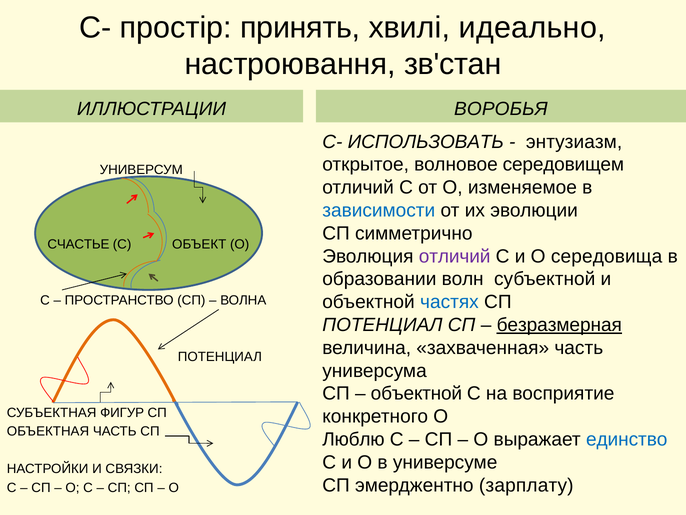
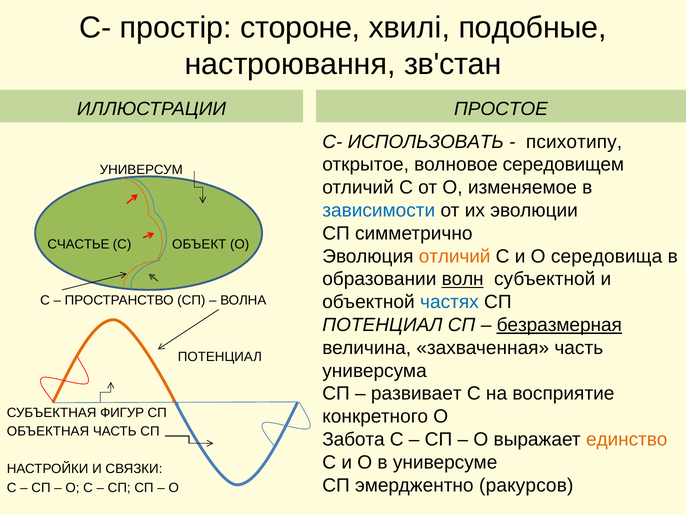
принять: принять -> стороне
идеально: идеально -> подобные
ВОРОБЬЯ: ВОРОБЬЯ -> ПРОСТОЕ
энтузиазм: энтузиазм -> психотипу
отличий at (455, 256) colour: purple -> orange
волн underline: none -> present
объектной at (416, 393): объектной -> развивает
Люблю: Люблю -> Забота
единство colour: blue -> orange
зарплату: зарплату -> ракурсов
